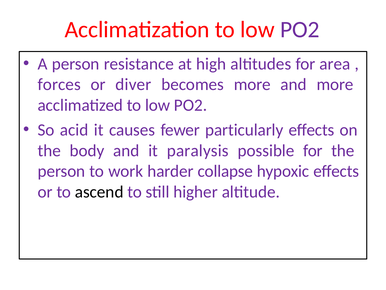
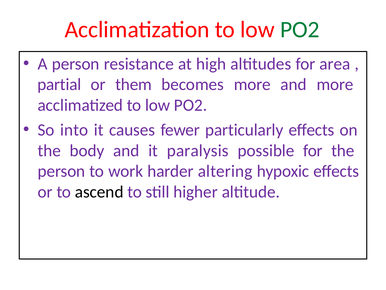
PO2 at (300, 30) colour: purple -> green
forces: forces -> partial
diver: diver -> them
acid: acid -> into
collapse: collapse -> altering
